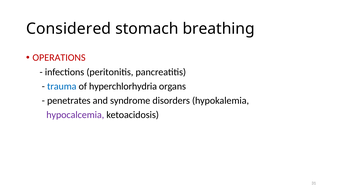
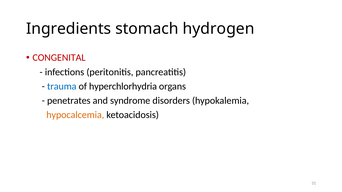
Considered: Considered -> Ingredients
breathing: breathing -> hydrogen
OPERATIONS: OPERATIONS -> CONGENITAL
hypocalcemia colour: purple -> orange
